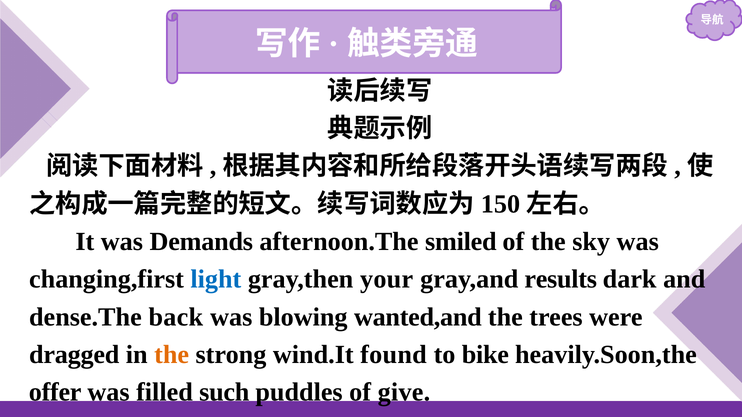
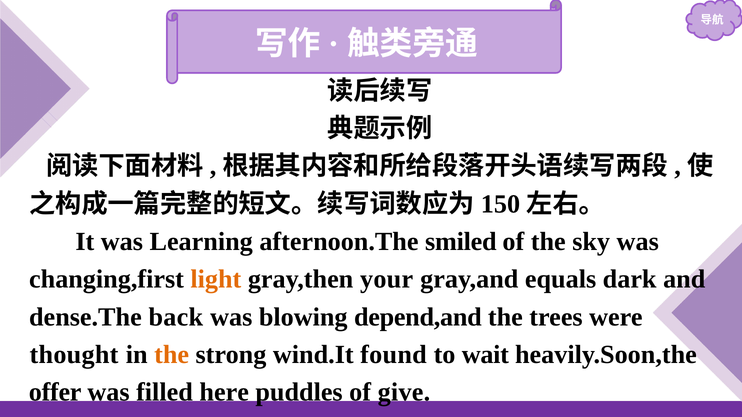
Demands: Demands -> Learning
light colour: blue -> orange
results: results -> equals
wanted,and: wanted,and -> depend,and
dragged: dragged -> thought
bike: bike -> wait
such: such -> here
